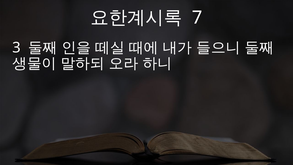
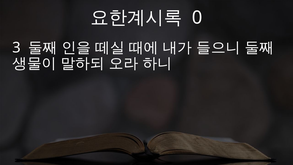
7: 7 -> 0
